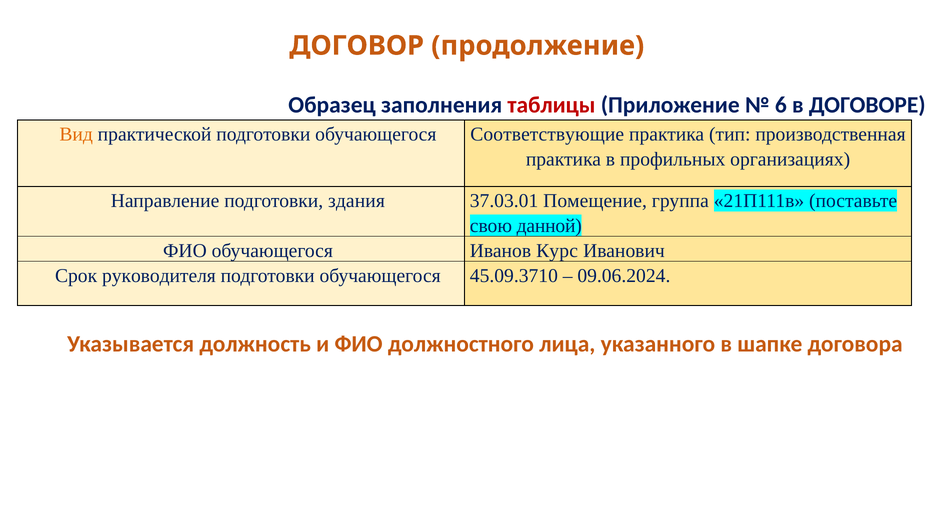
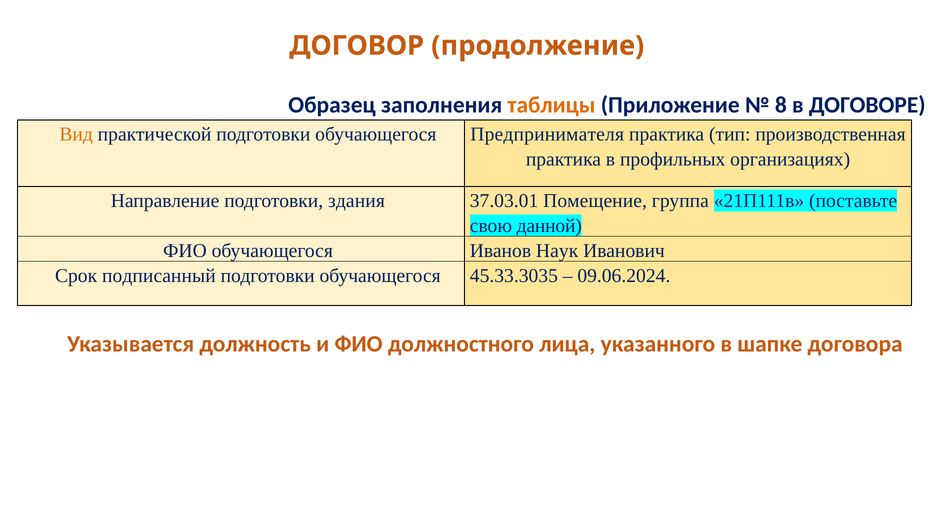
таблицы colour: red -> orange
6: 6 -> 8
Соответствующие: Соответствующие -> Предпринимателя
Курс: Курс -> Наук
руководителя: руководителя -> подписанный
45.09.3710: 45.09.3710 -> 45.33.3035
